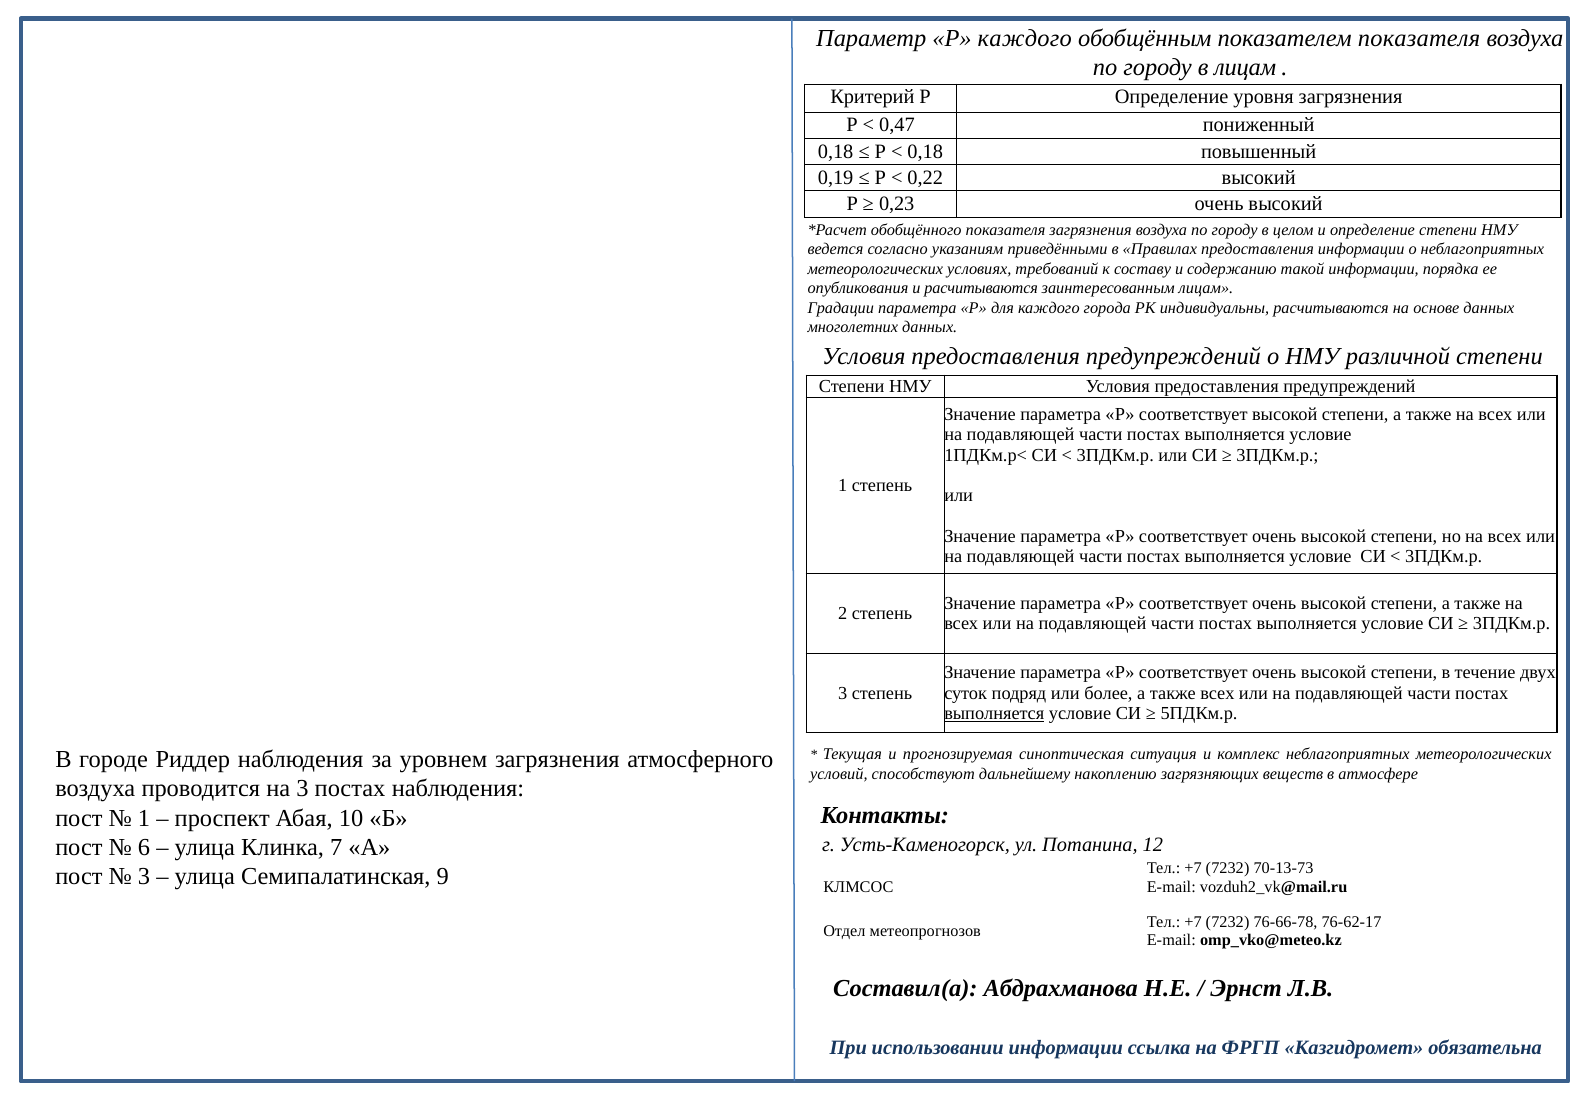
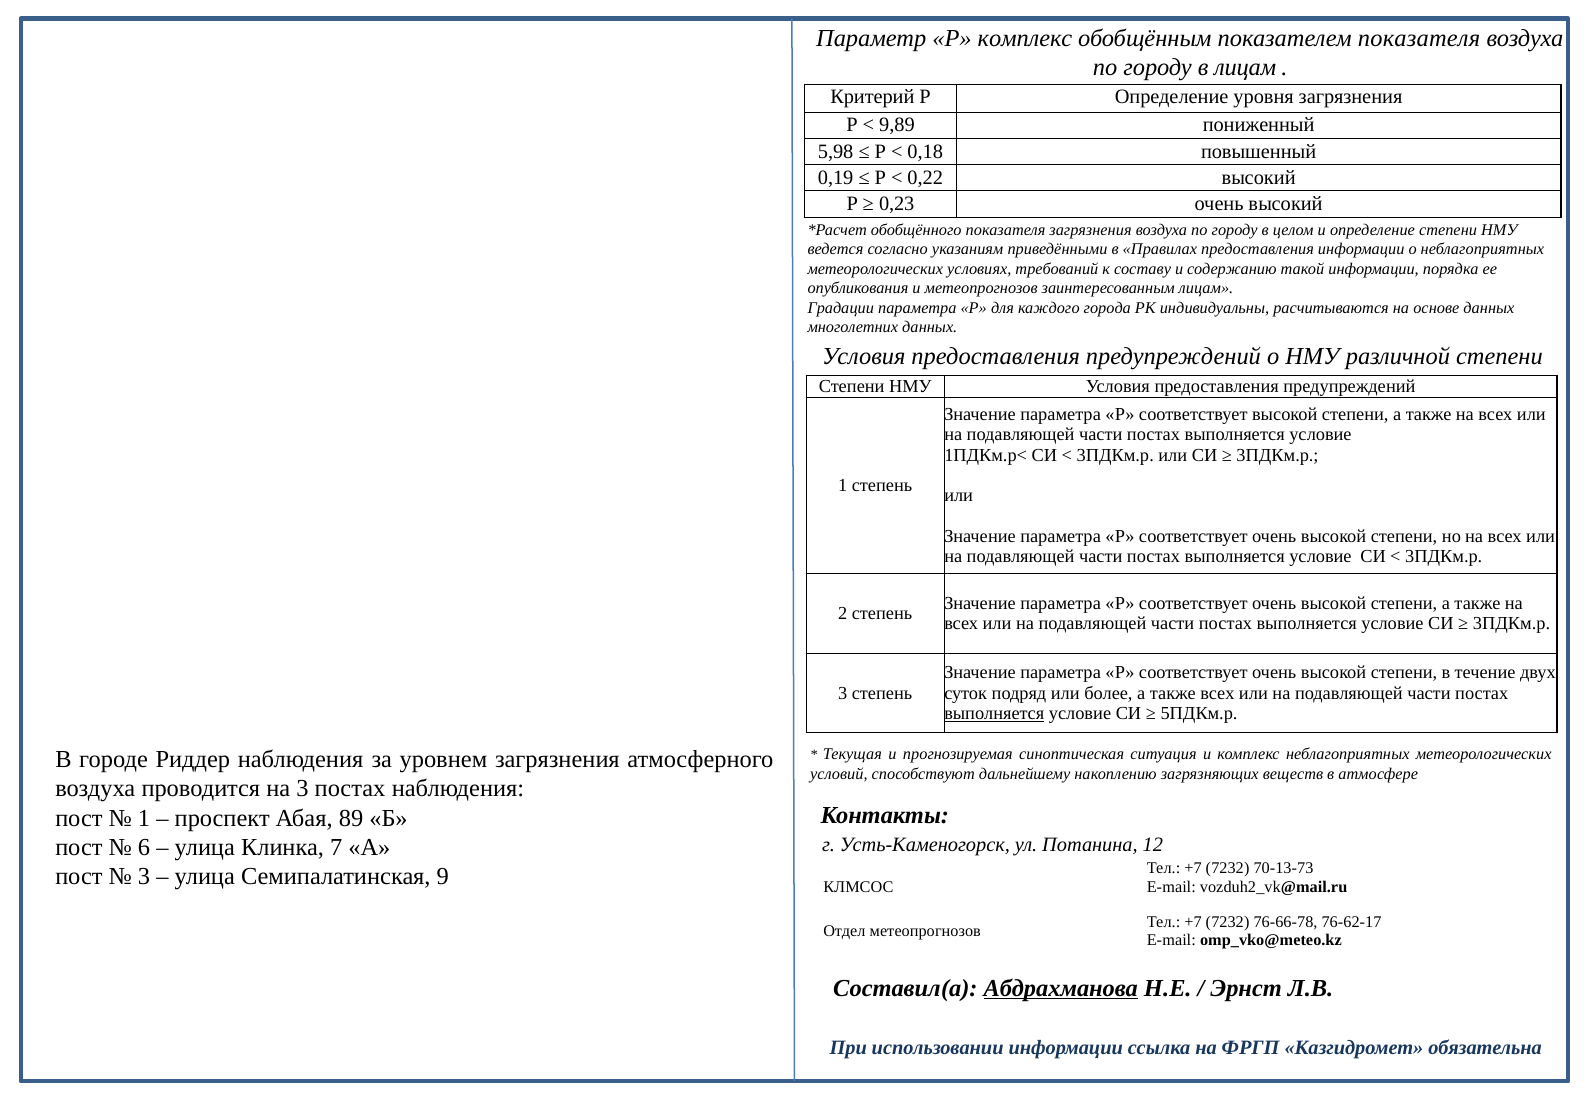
Р каждого: каждого -> комплекс
0,47: 0,47 -> 9,89
0,18 at (836, 151): 0,18 -> 5,98
и расчитываются: расчитываются -> метеопрогнозов
10: 10 -> 89
Абдрахманова underline: none -> present
